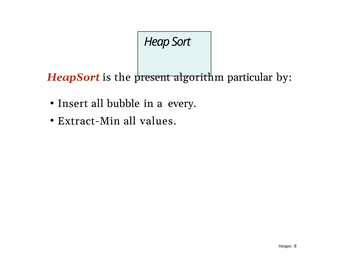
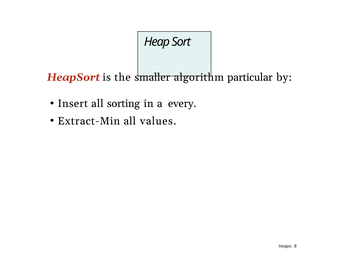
present: present -> smaller
bubble: bubble -> sorting
